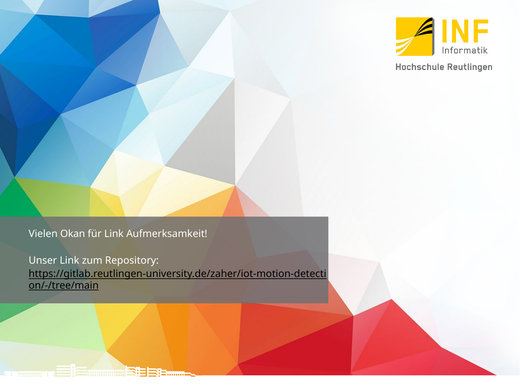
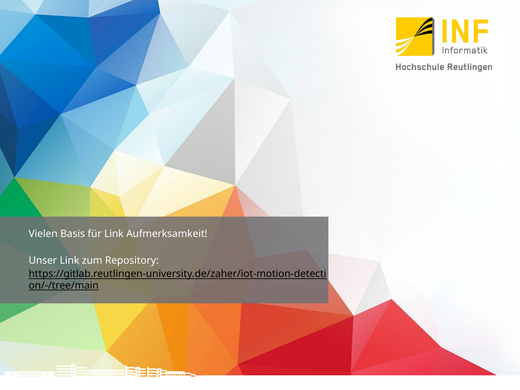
Okan: Okan -> Basis
